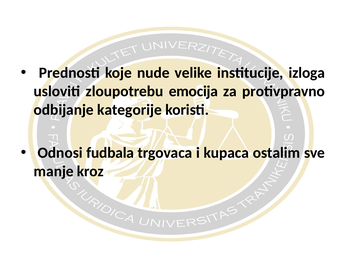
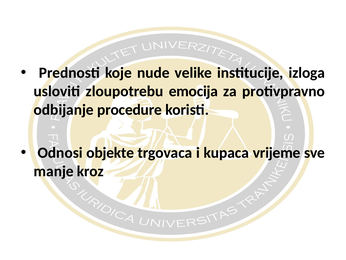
kategorije: kategorije -> procedure
fudbala: fudbala -> objekte
ostalim: ostalim -> vrijeme
